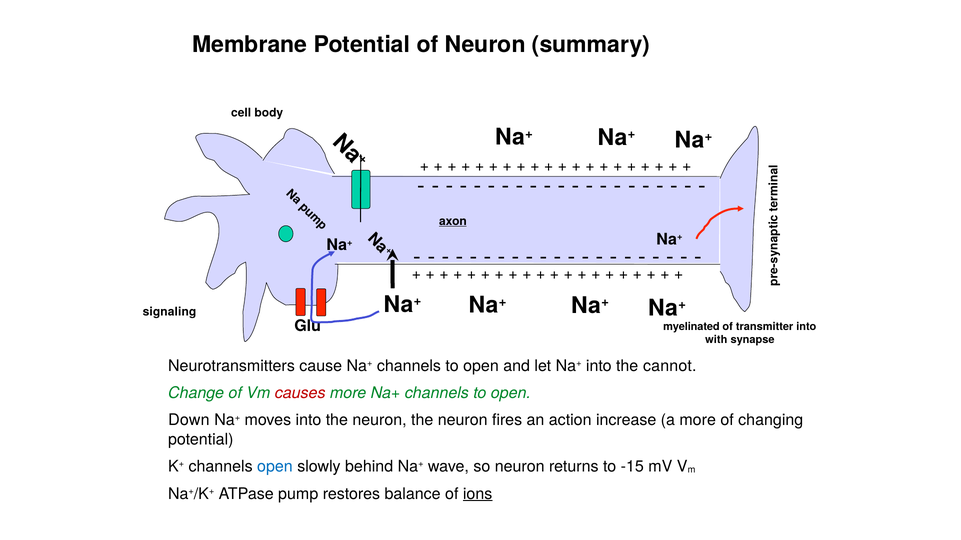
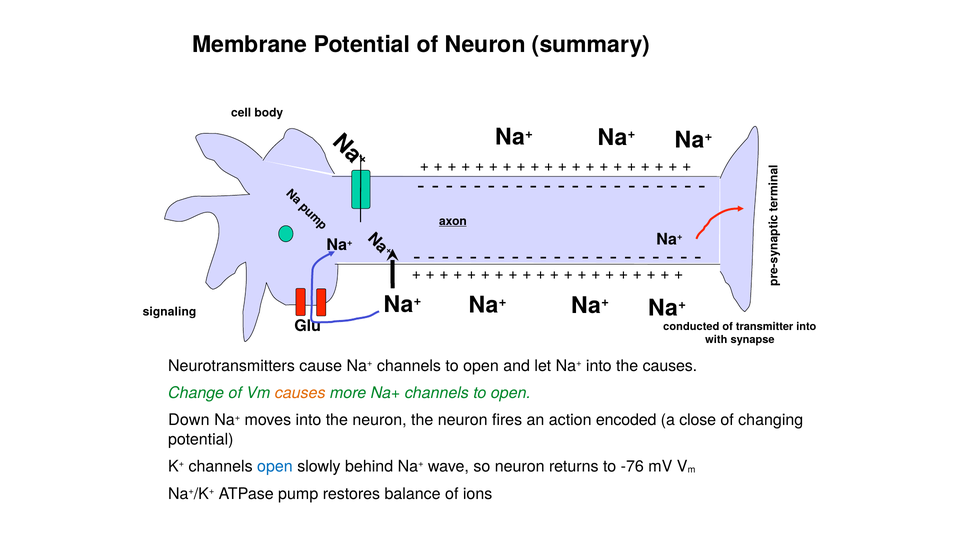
myelinated: myelinated -> conducted
the cannot: cannot -> causes
causes at (300, 393) colour: red -> orange
increase: increase -> encoded
a more: more -> close
-15: -15 -> -76
ions underline: present -> none
